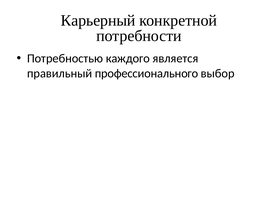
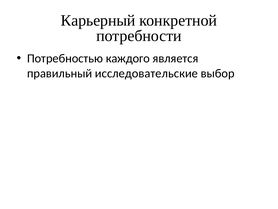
профессионального: профессионального -> исследовательские
